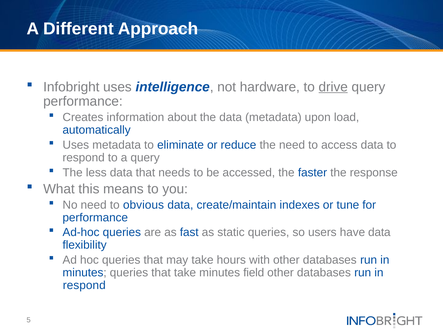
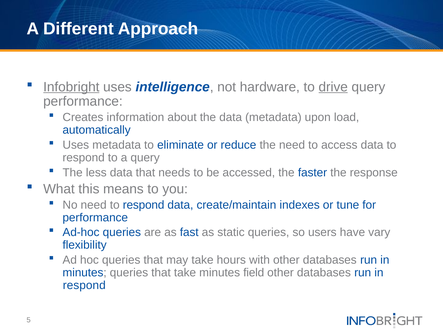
Infobright underline: none -> present
need to obvious: obvious -> respond
have data: data -> vary
